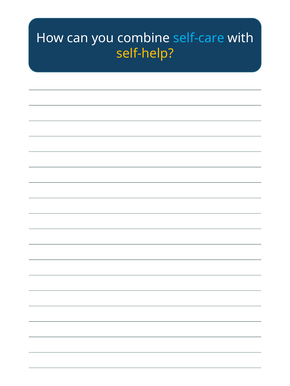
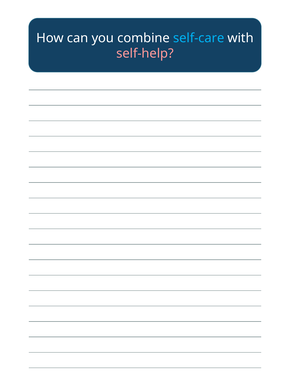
self-help colour: yellow -> pink
